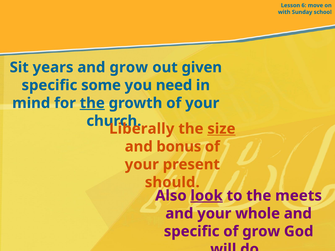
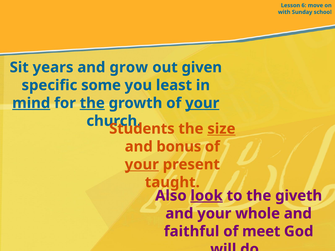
need: need -> least
mind underline: none -> present
your at (202, 103) underline: none -> present
Liberally: Liberally -> Students
your at (142, 165) underline: none -> present
should: should -> taught
meets: meets -> giveth
specific at (192, 232): specific -> faithful
of grow: grow -> meet
